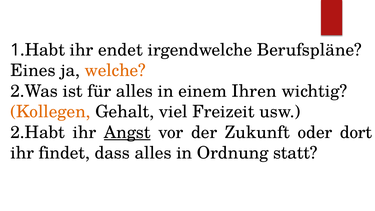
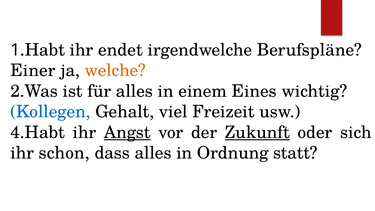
Eines: Eines -> Einer
Ihren: Ihren -> Eines
Kollegen colour: orange -> blue
2.Habt: 2.Habt -> 4.Habt
Zukunft underline: none -> present
dort: dort -> sich
findet: findet -> schon
